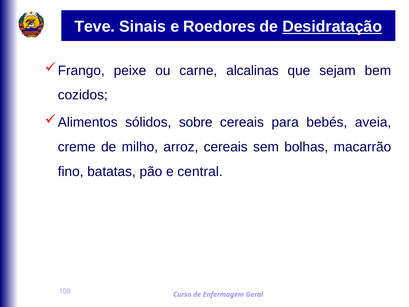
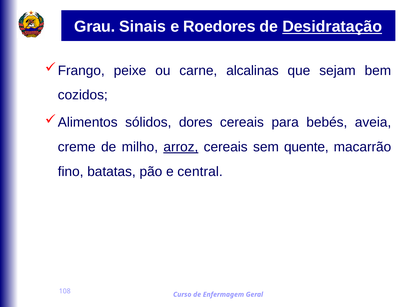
Teve: Teve -> Grau
sobre: sobre -> dores
arroz underline: none -> present
bolhas: bolhas -> quente
